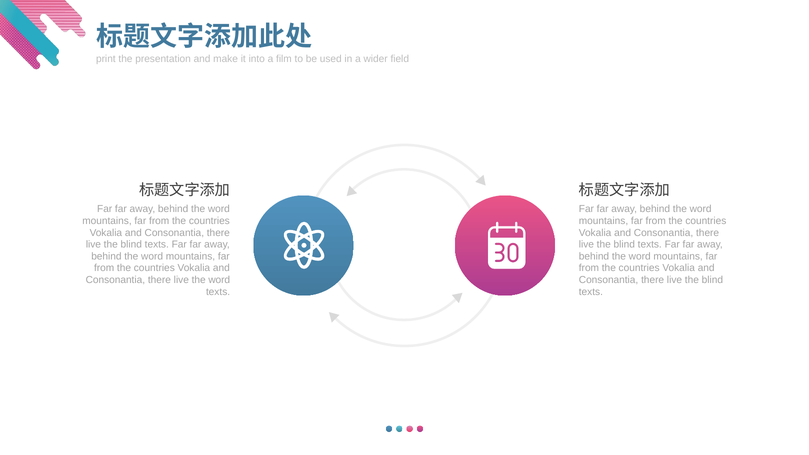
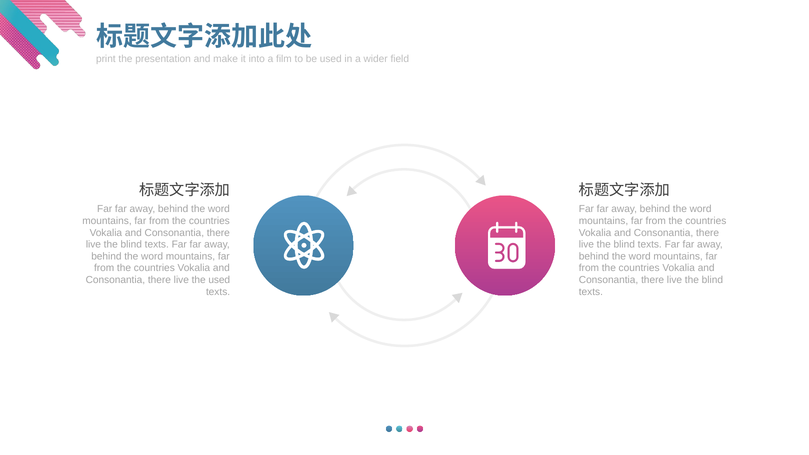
live the word: word -> used
